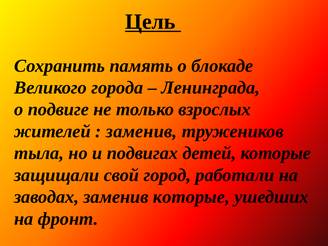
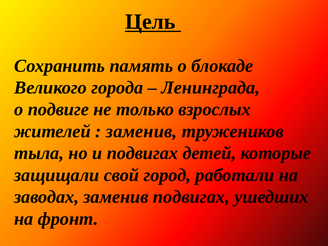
заменив которые: которые -> подвигах
